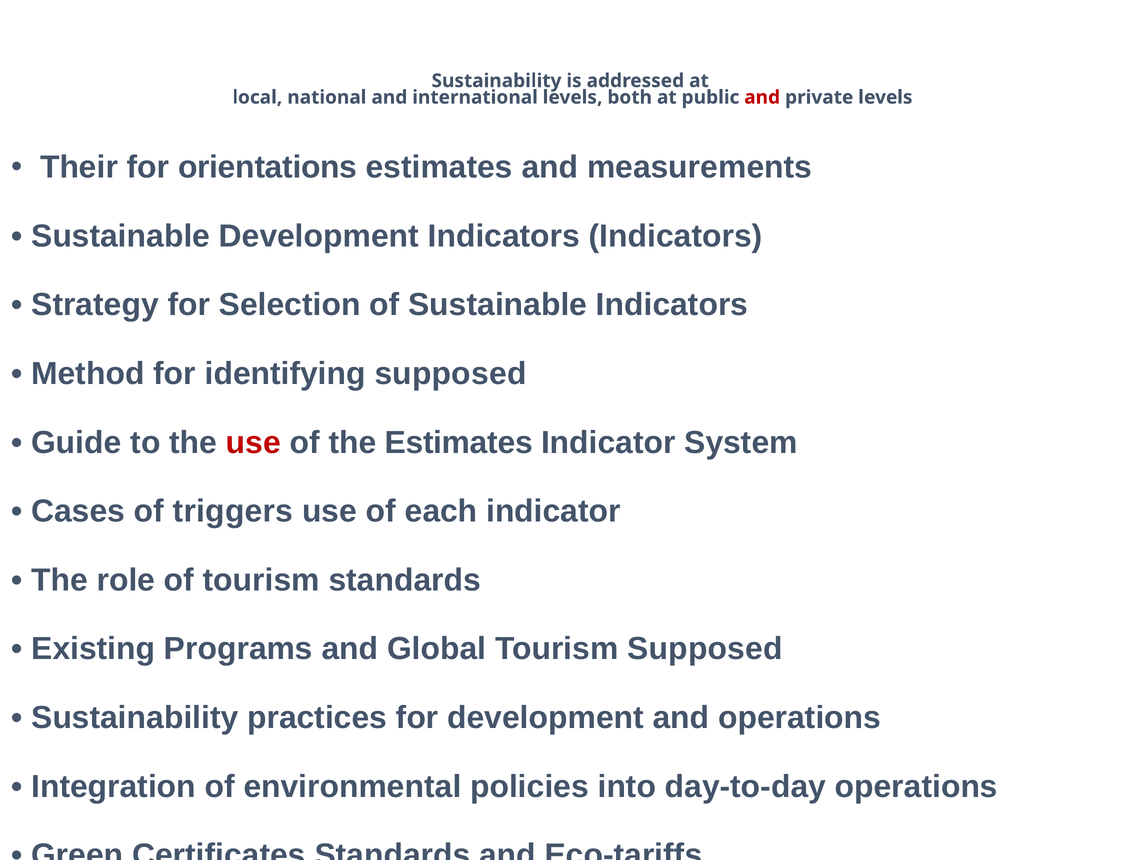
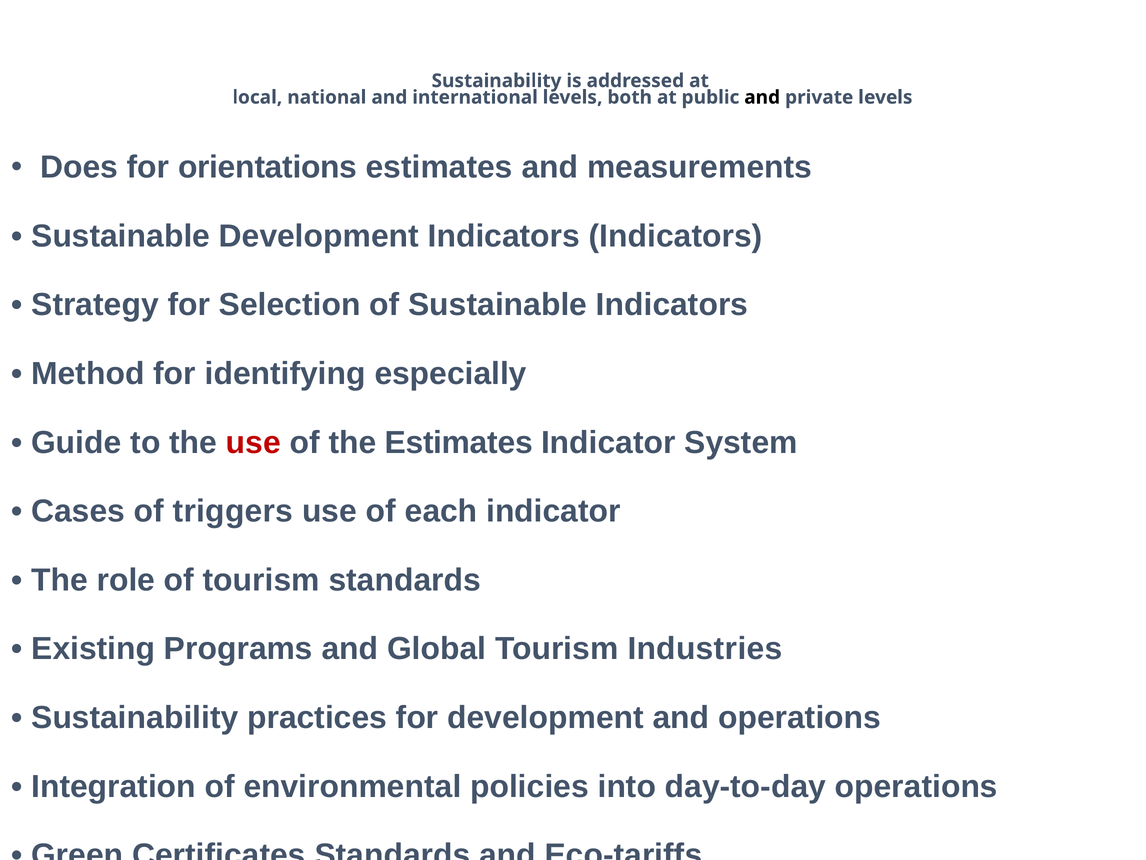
and at (762, 97) colour: red -> black
Their: Their -> Does
identifying supposed: supposed -> especially
Tourism Supposed: Supposed -> Industries
